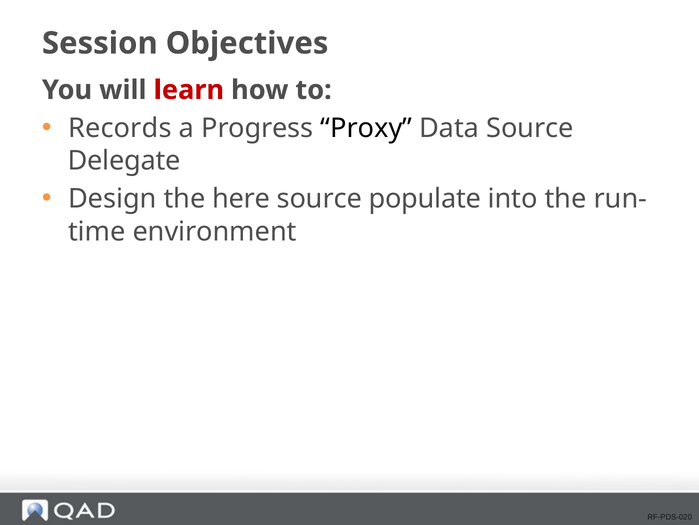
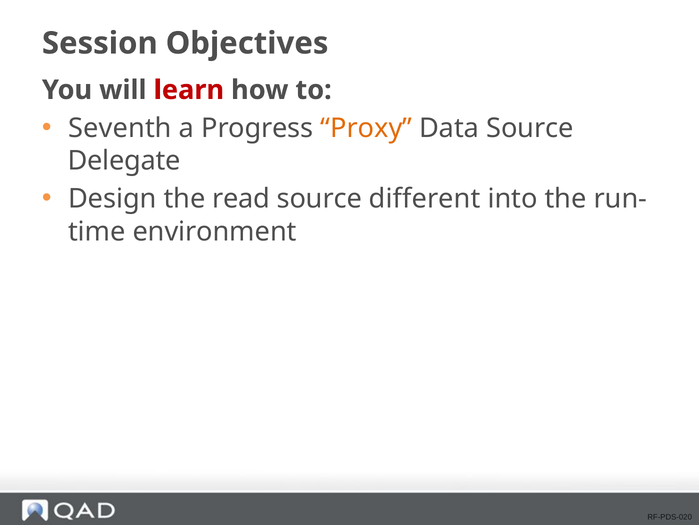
Records: Records -> Seventh
Proxy colour: black -> orange
here: here -> read
populate: populate -> different
